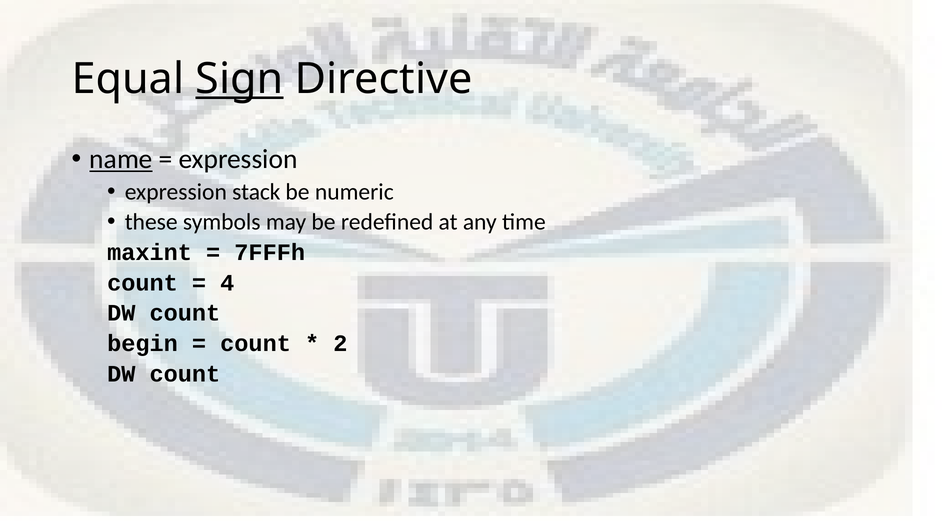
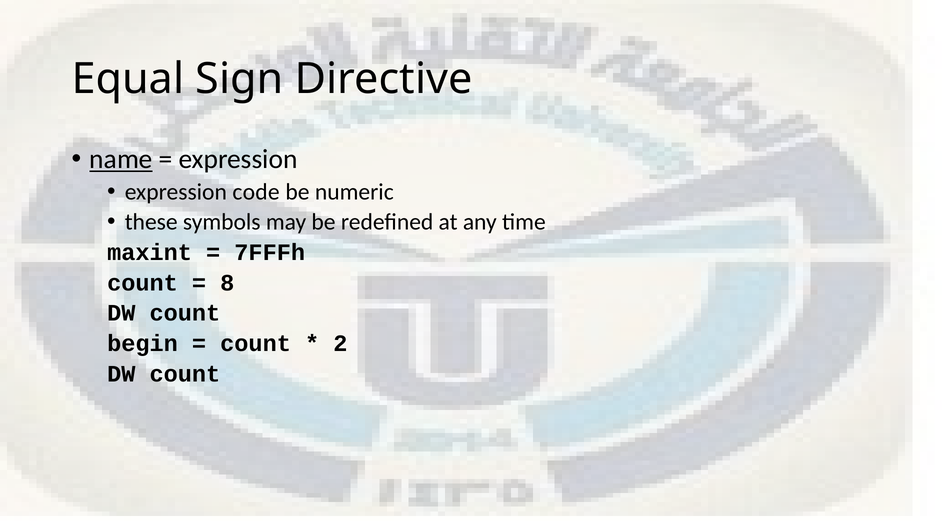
Sign underline: present -> none
stack: stack -> code
4: 4 -> 8
